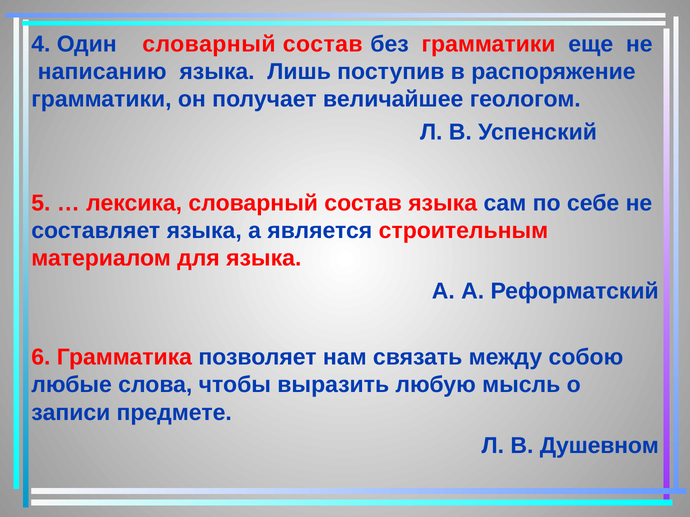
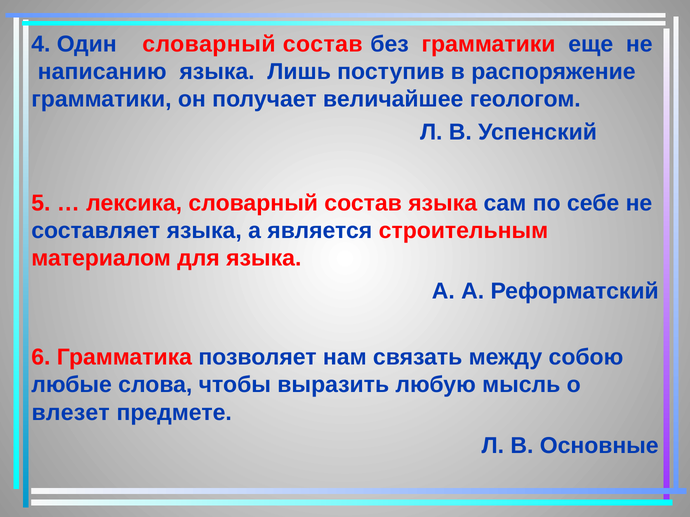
записи: записи -> влезет
Душевном: Душевном -> Основные
